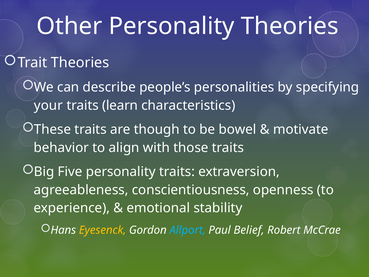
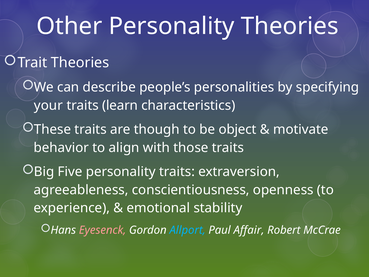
bowel: bowel -> object
Eyesenck colour: yellow -> pink
Belief: Belief -> Affair
